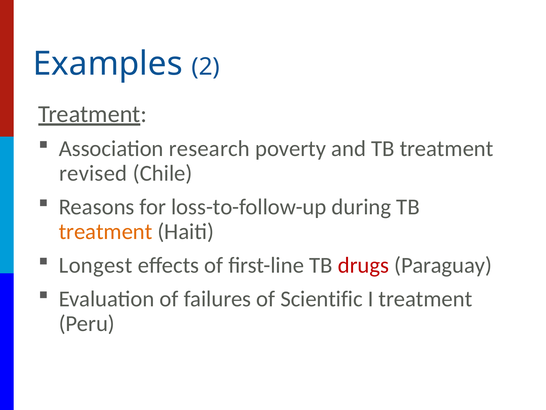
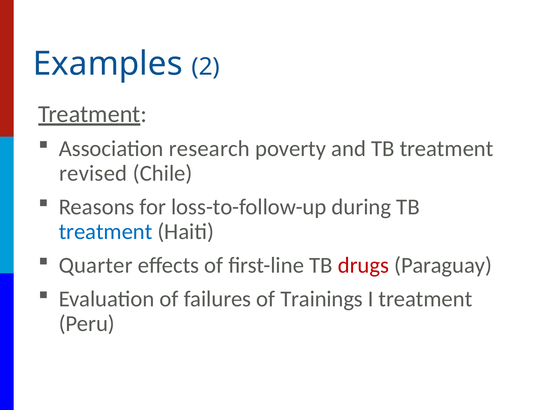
treatment at (106, 231) colour: orange -> blue
Longest: Longest -> Quarter
Scientific: Scientific -> Trainings
